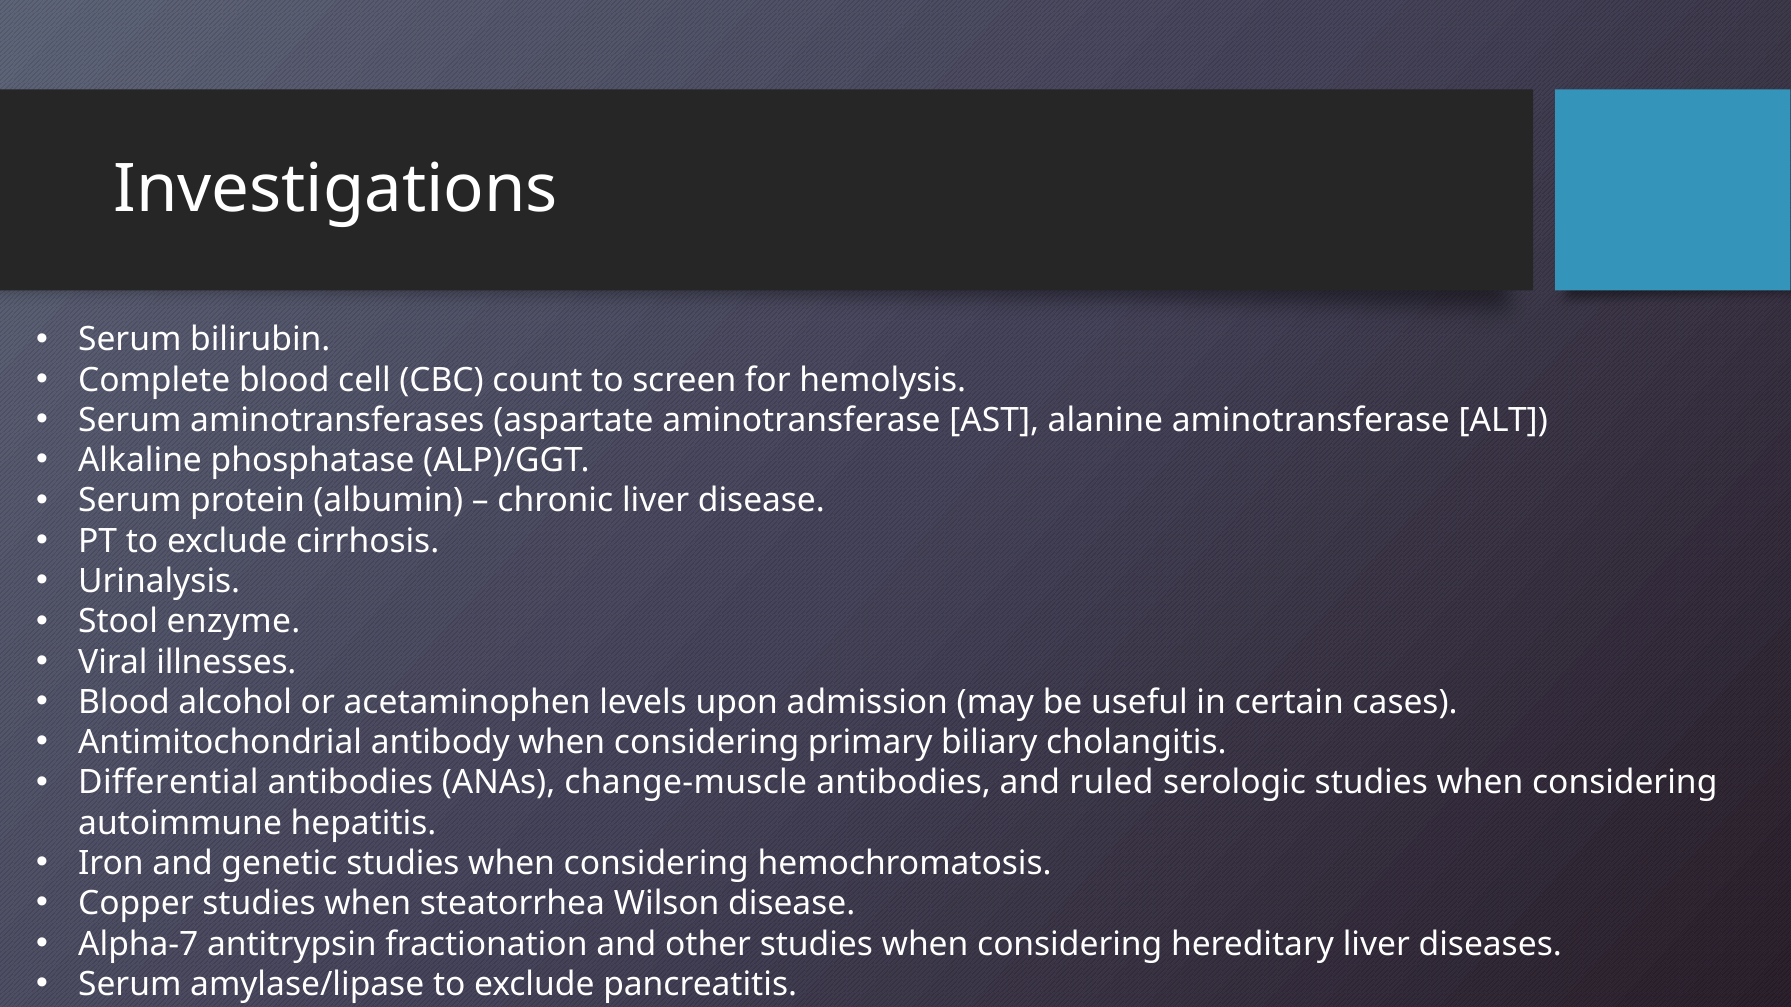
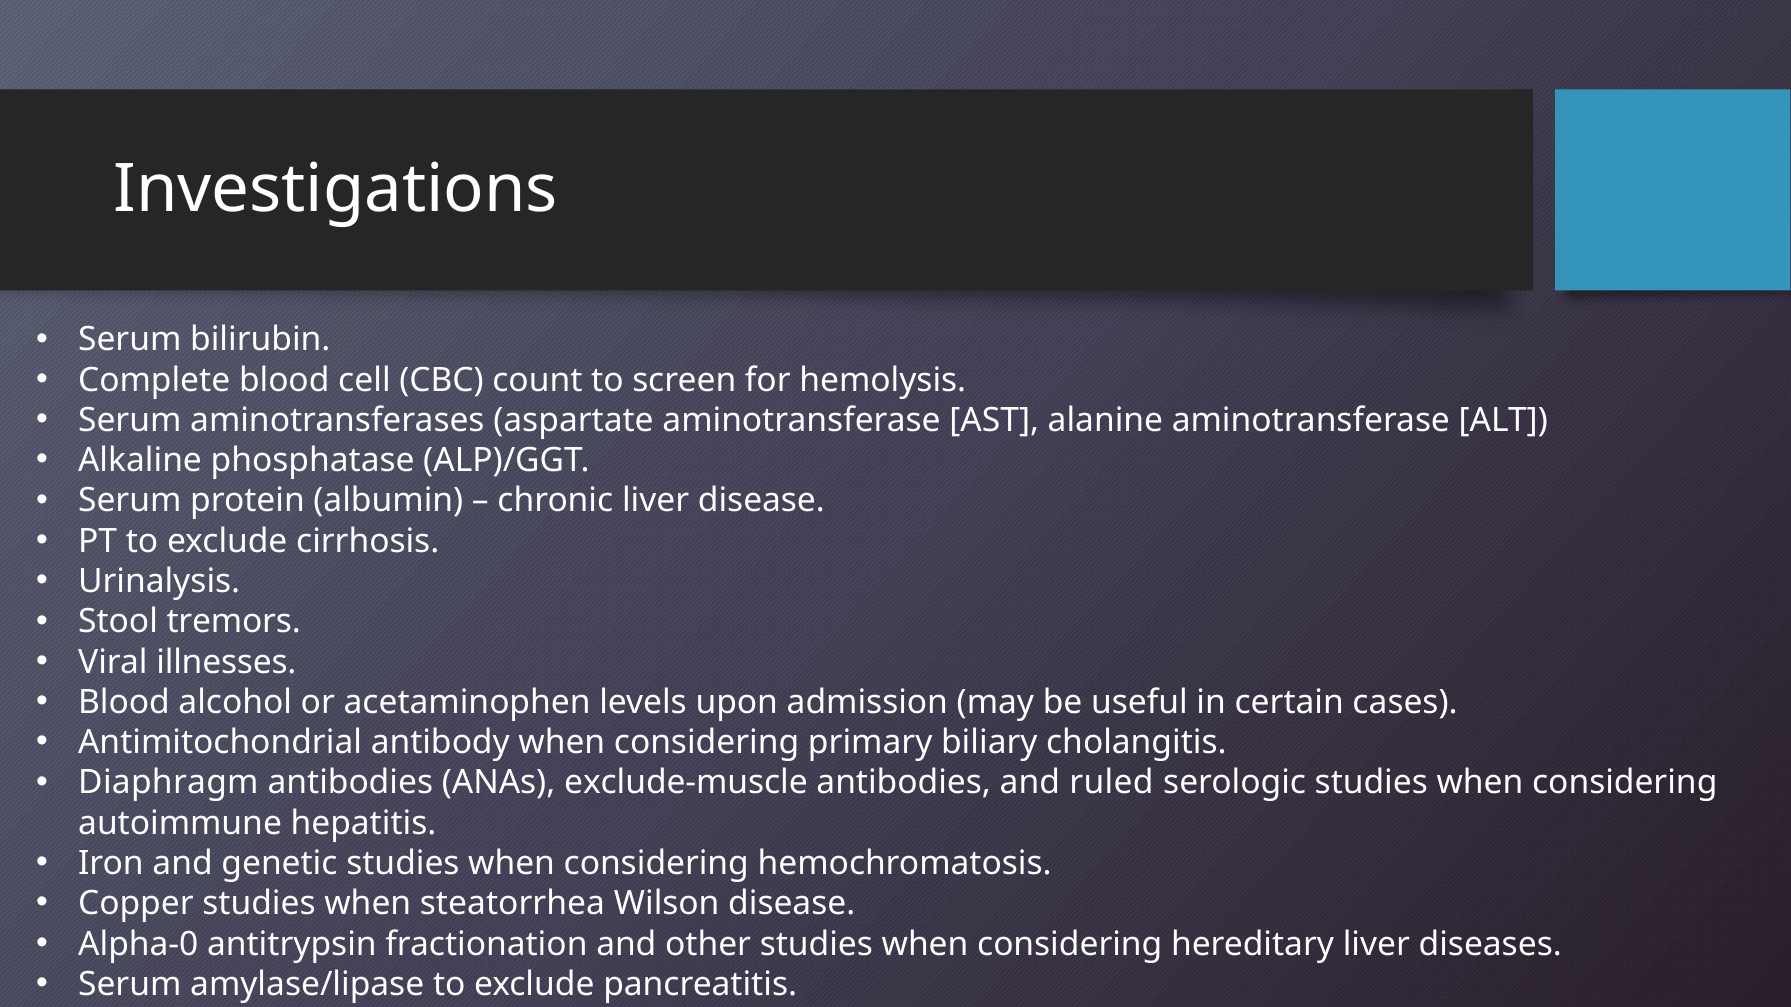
enzyme: enzyme -> tremors
Differential: Differential -> Diaphragm
change-muscle: change-muscle -> exclude-muscle
Alpha-7: Alpha-7 -> Alpha-0
